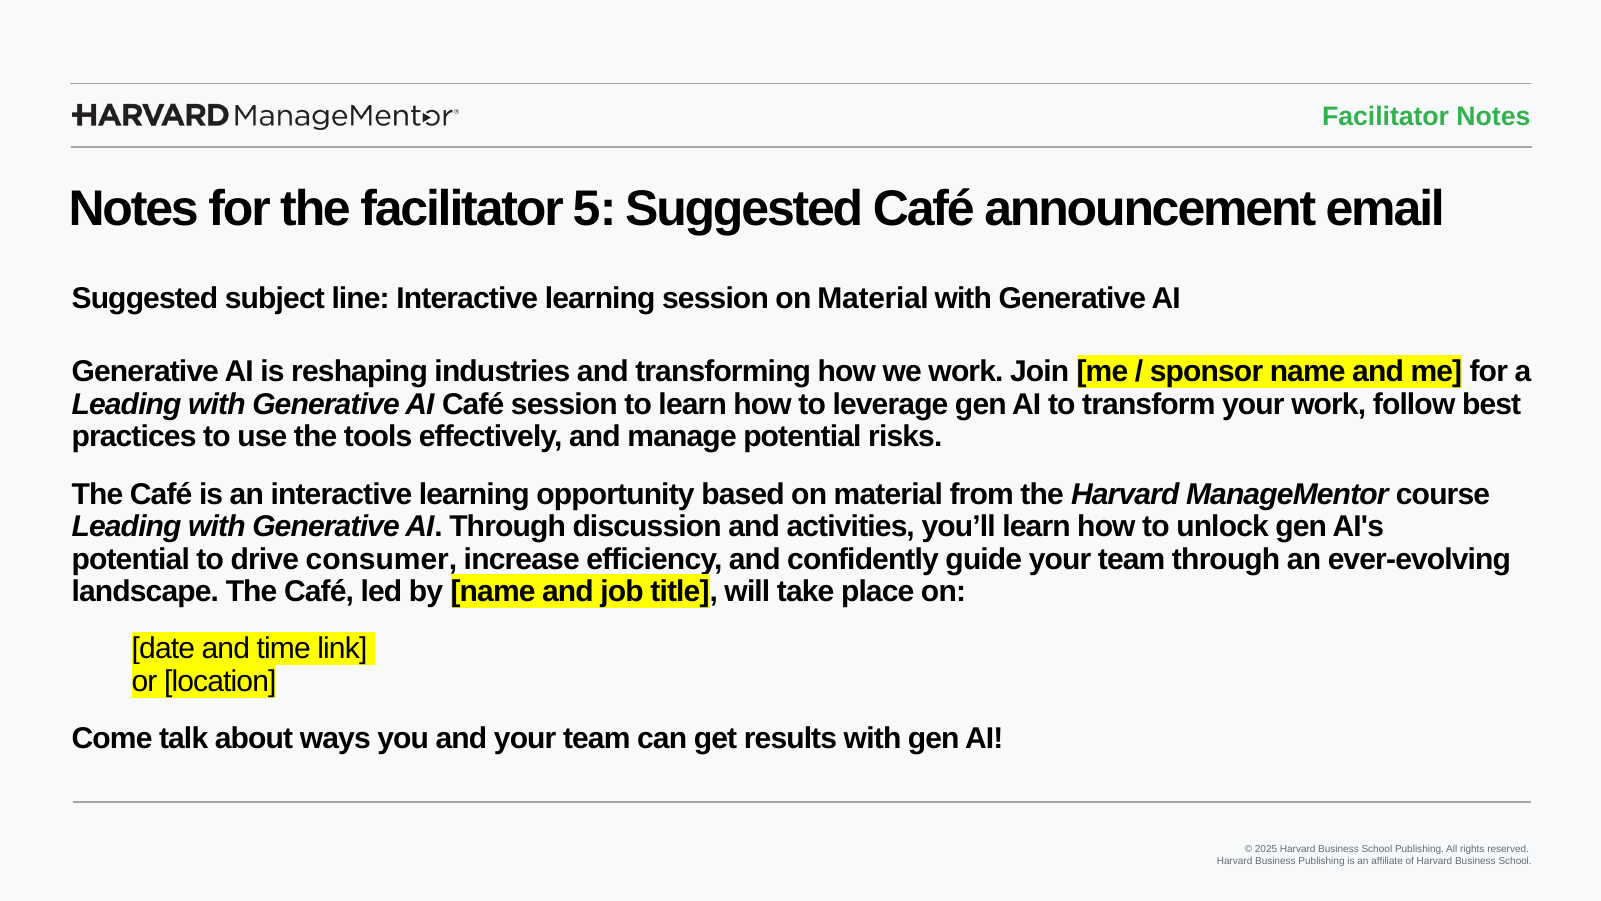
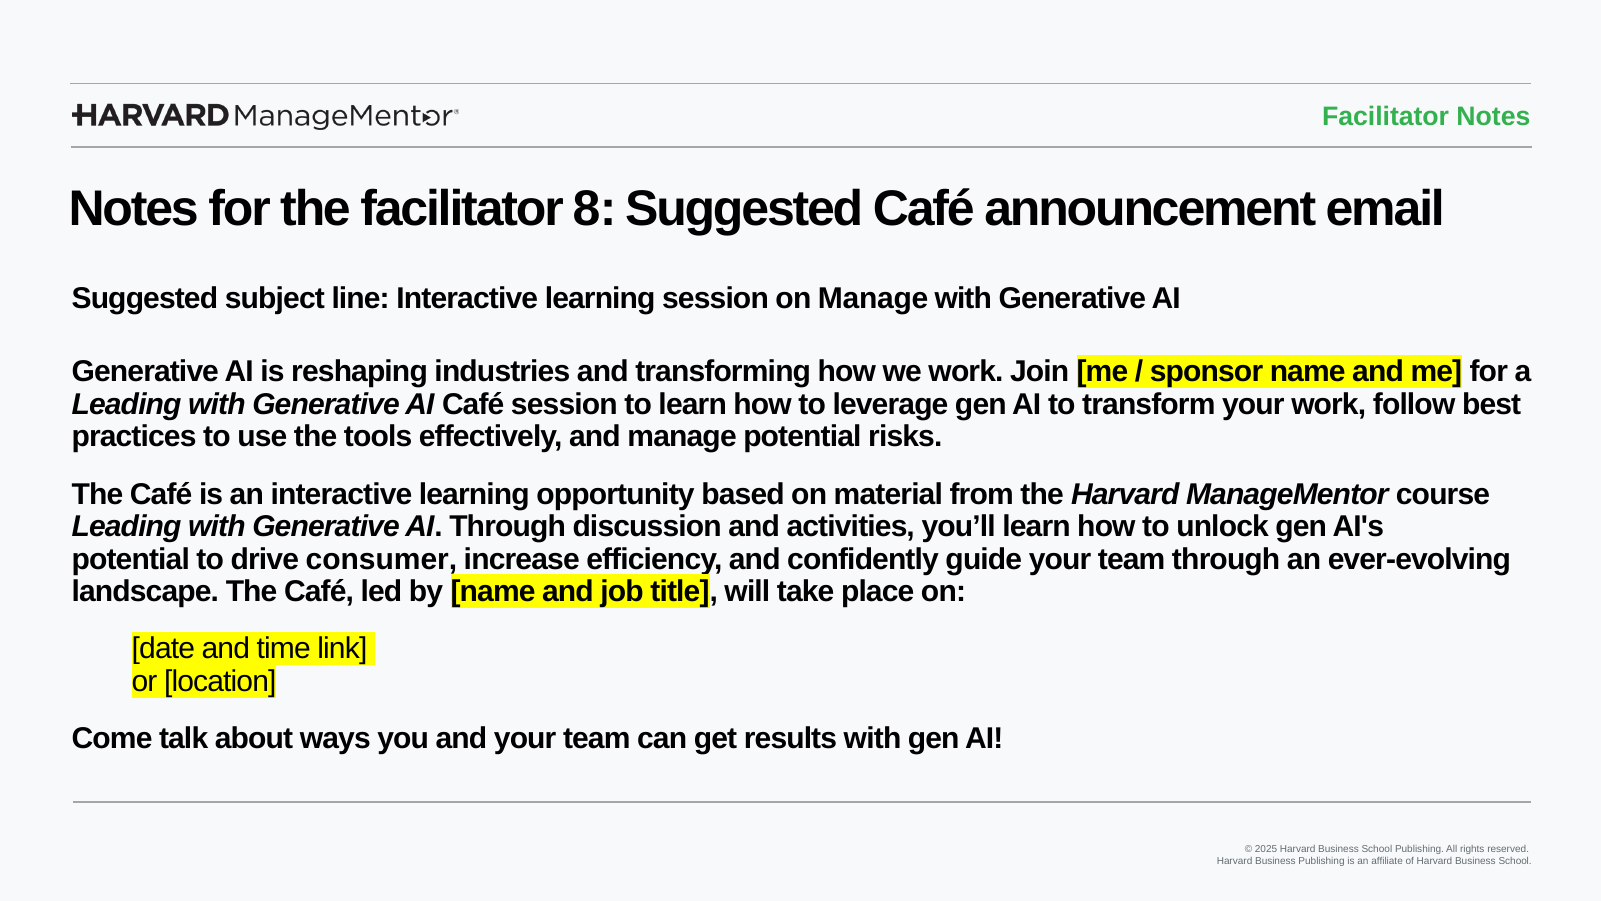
5: 5 -> 8
session on Material: Material -> Manage
